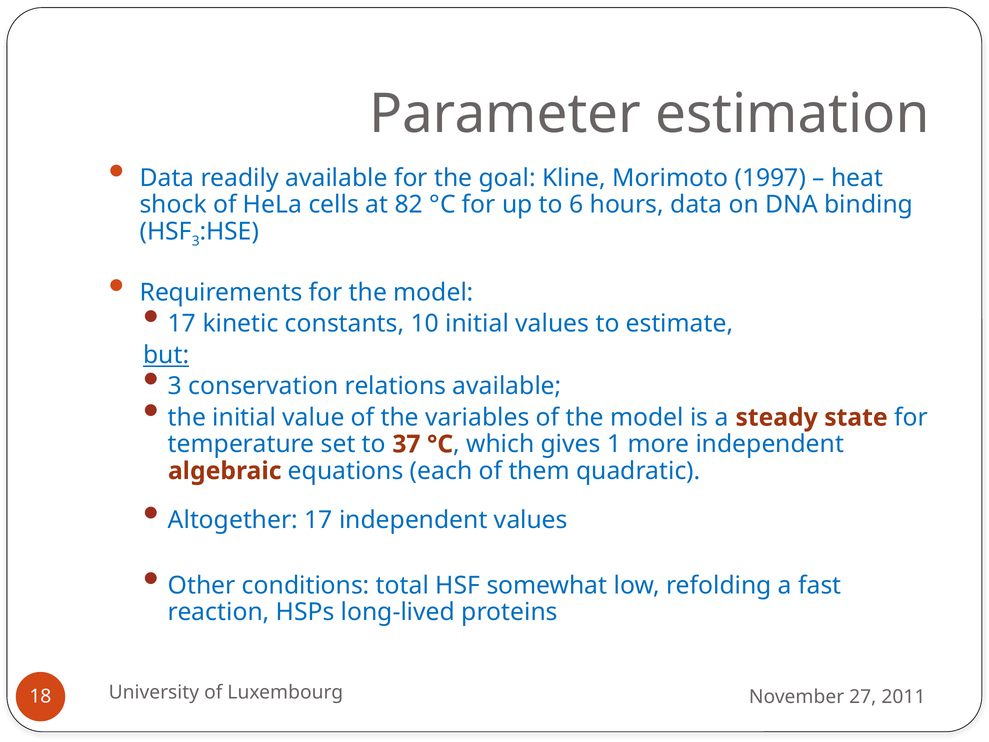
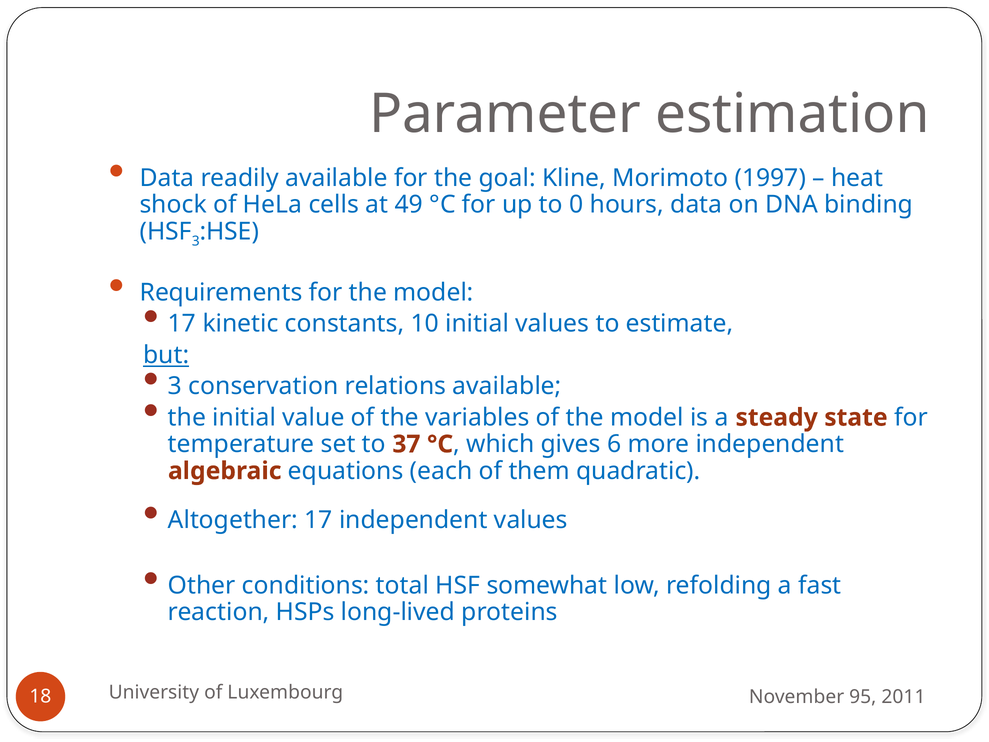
82: 82 -> 49
6: 6 -> 0
1: 1 -> 6
27: 27 -> 95
